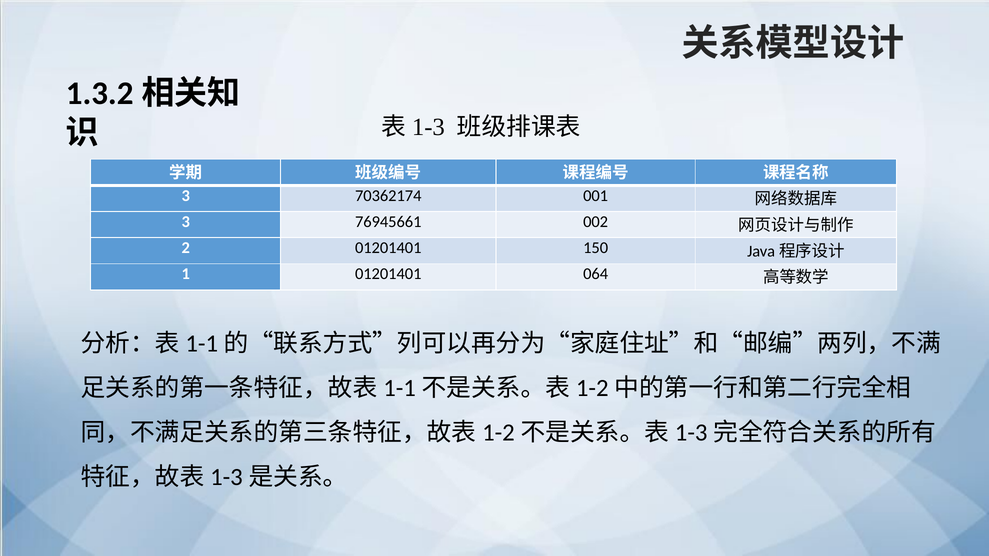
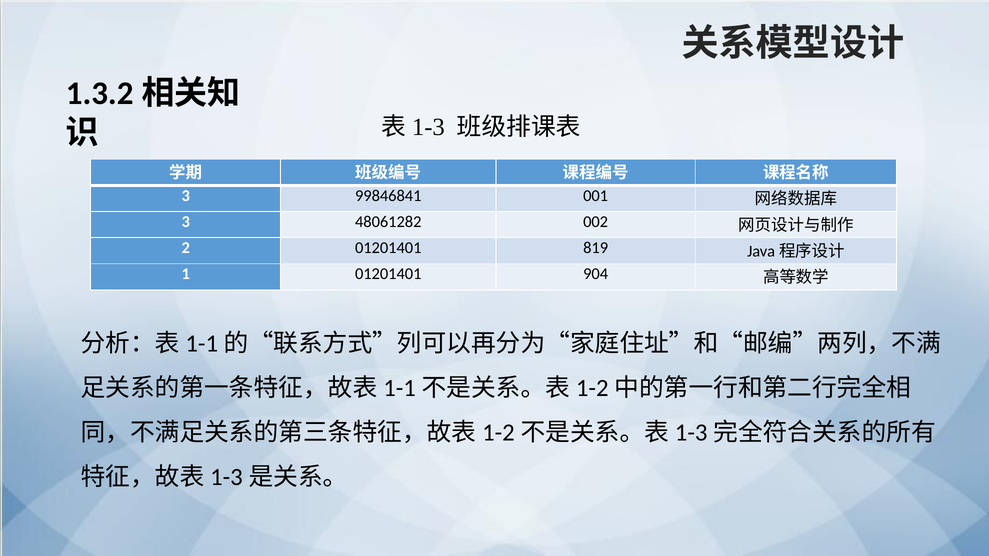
70362174: 70362174 -> 99846841
76945661: 76945661 -> 48061282
150: 150 -> 819
064: 064 -> 904
